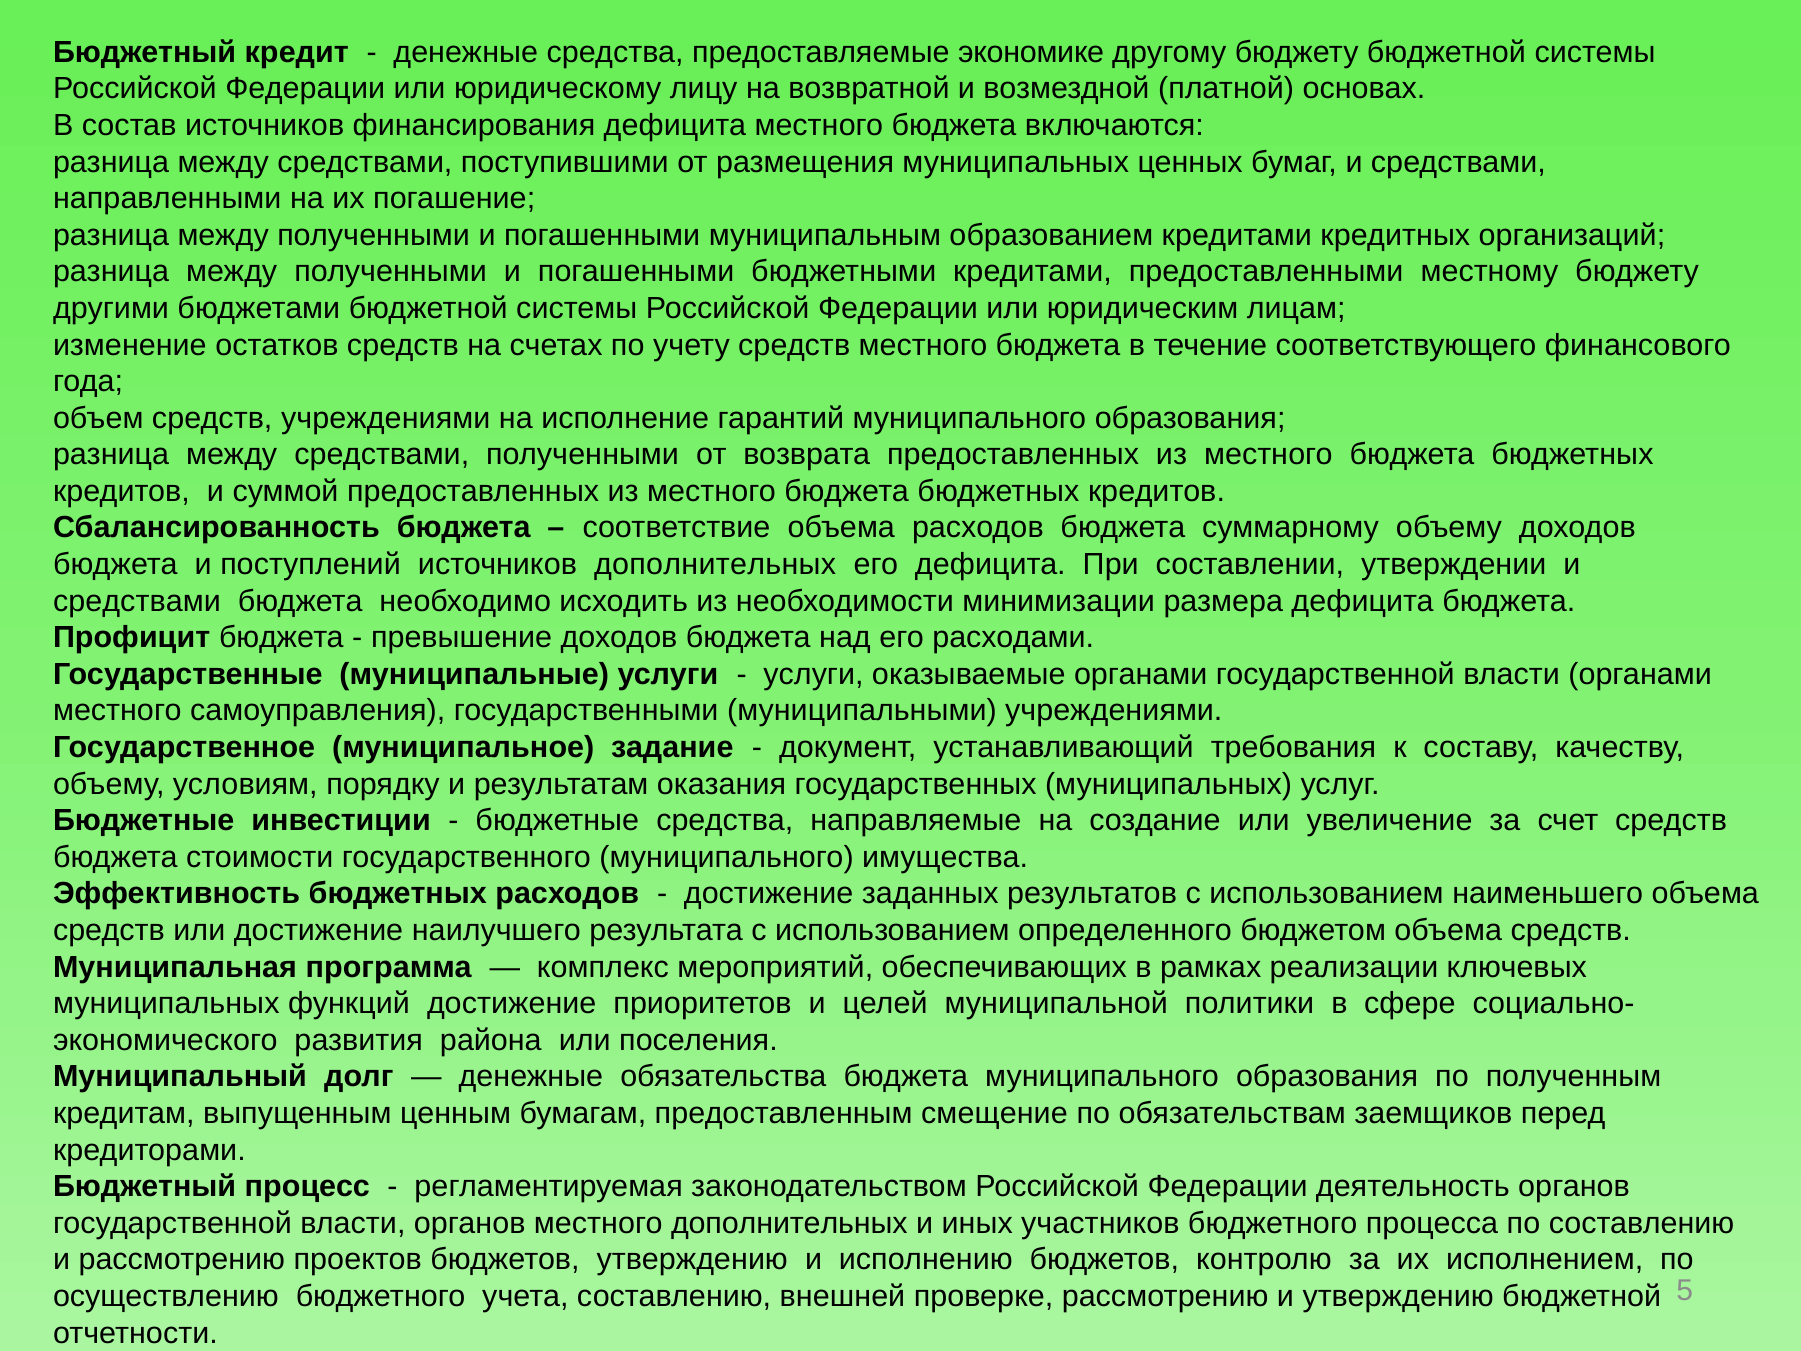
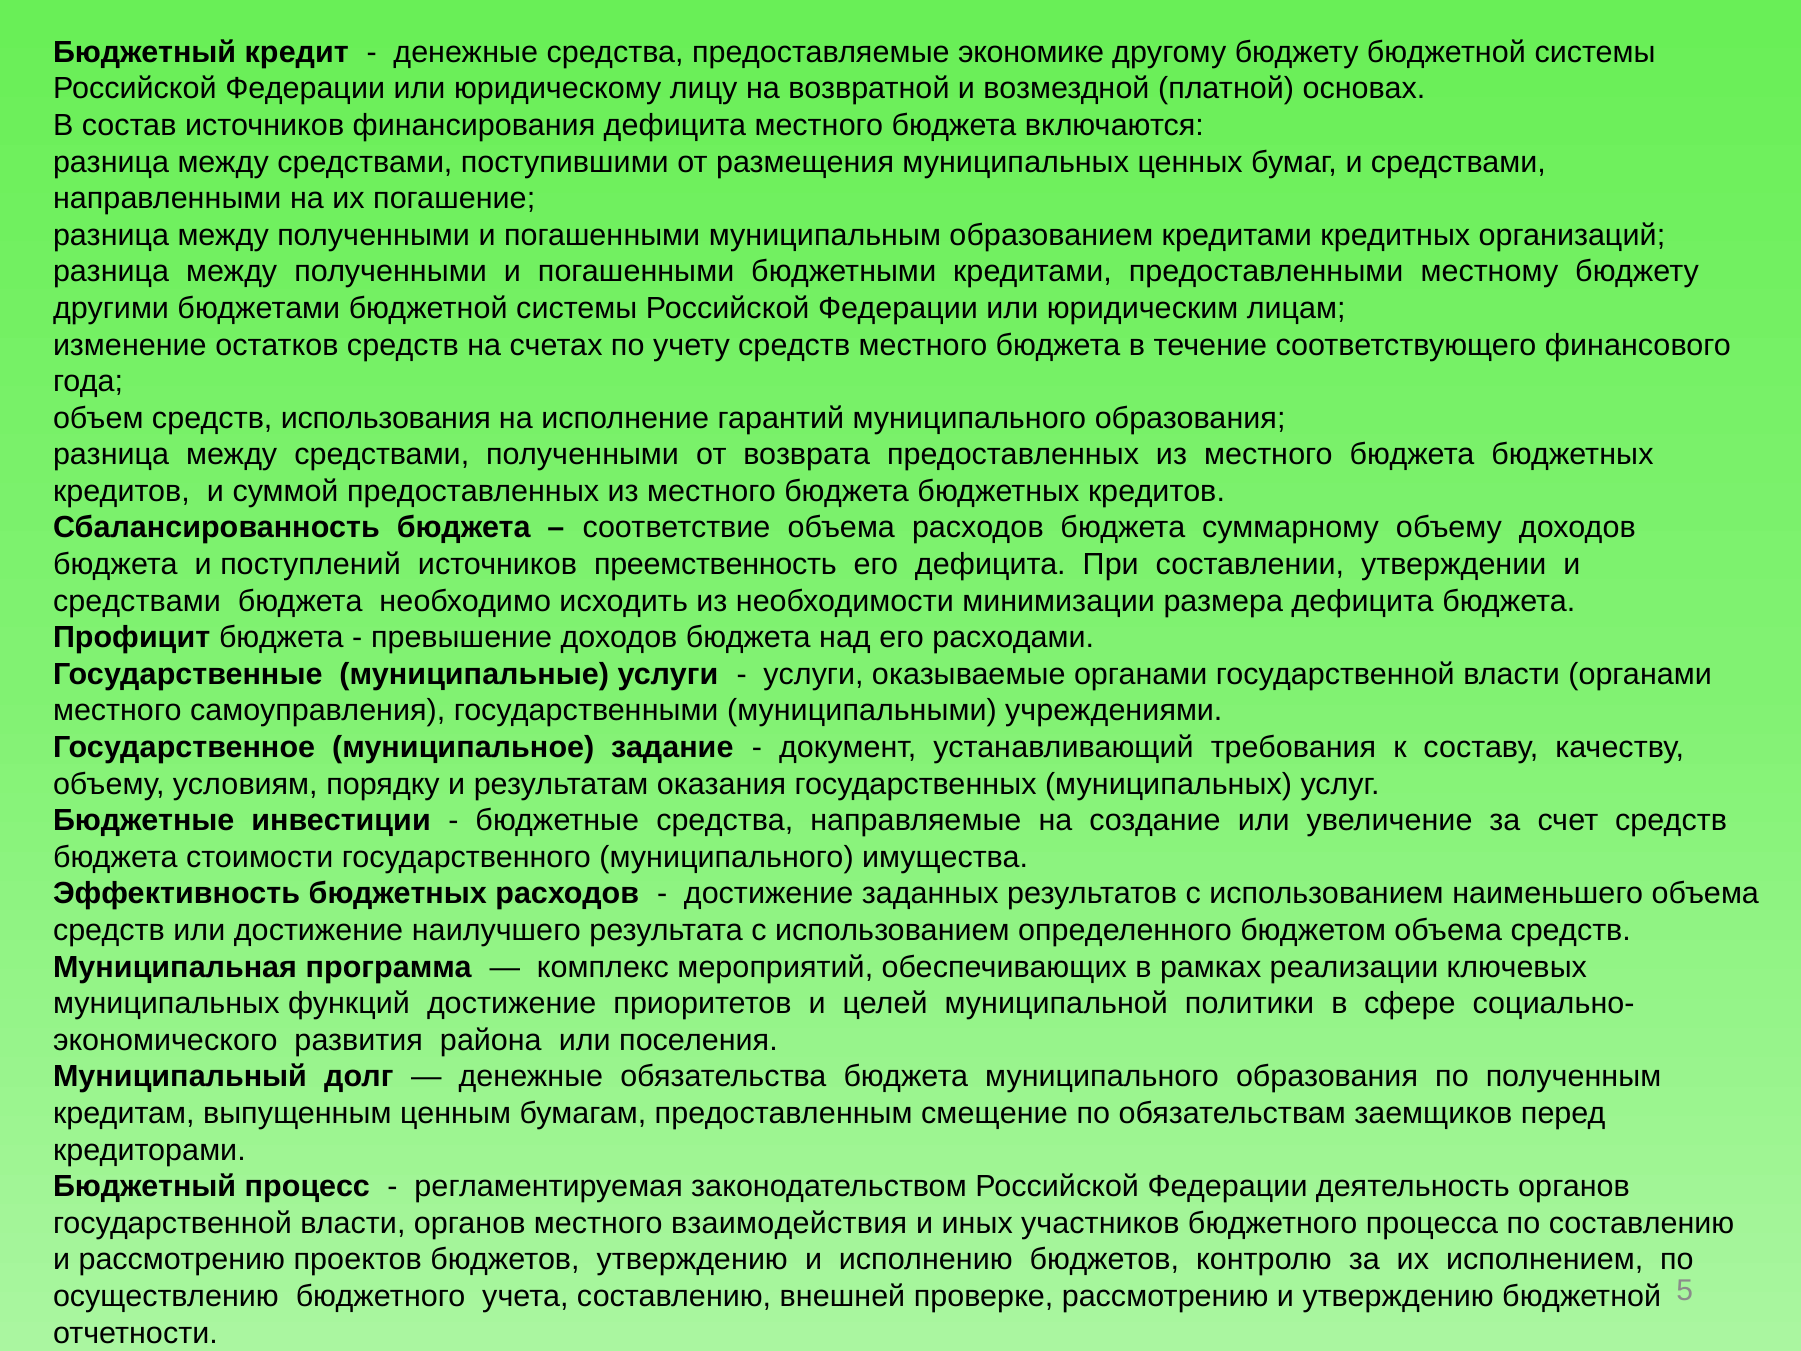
средств учреждениями: учреждениями -> использования
источников дополнительных: дополнительных -> преемственность
местного дополнительных: дополнительных -> взаимодействия
